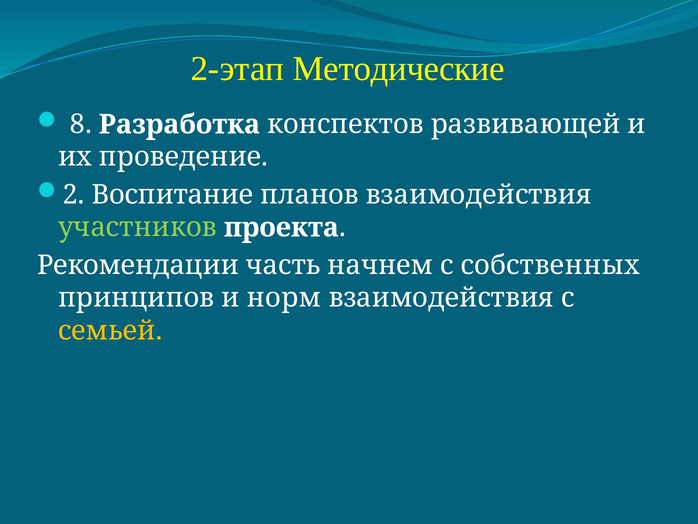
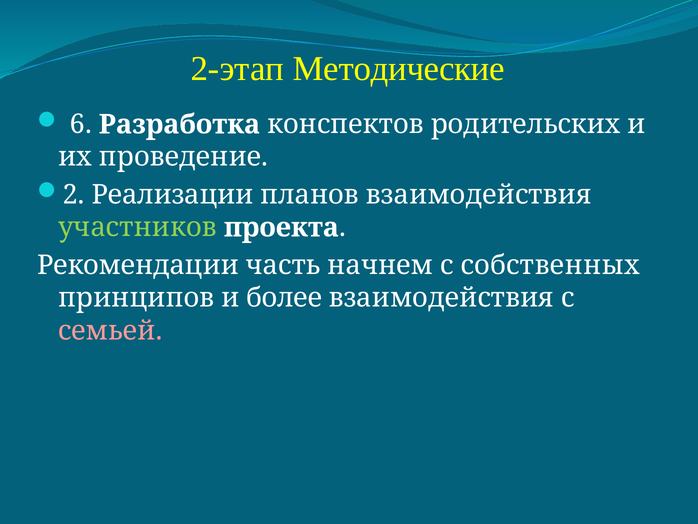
8: 8 -> 6
развивающей: развивающей -> родительских
Воспитание: Воспитание -> Реализации
норм: норм -> более
семьей colour: yellow -> pink
